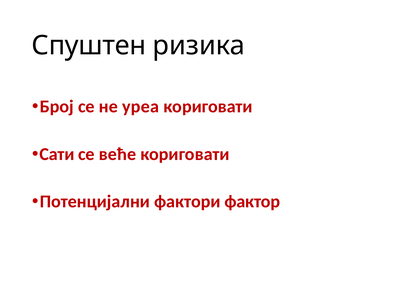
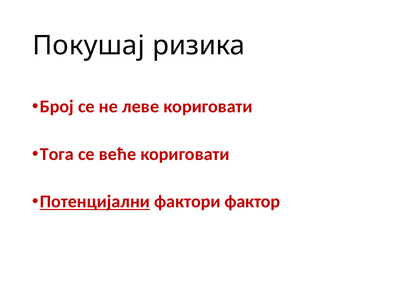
Спуштен: Спуштен -> Покушај
уреа: уреа -> леве
Сати: Сати -> Тога
Потенцијални underline: none -> present
